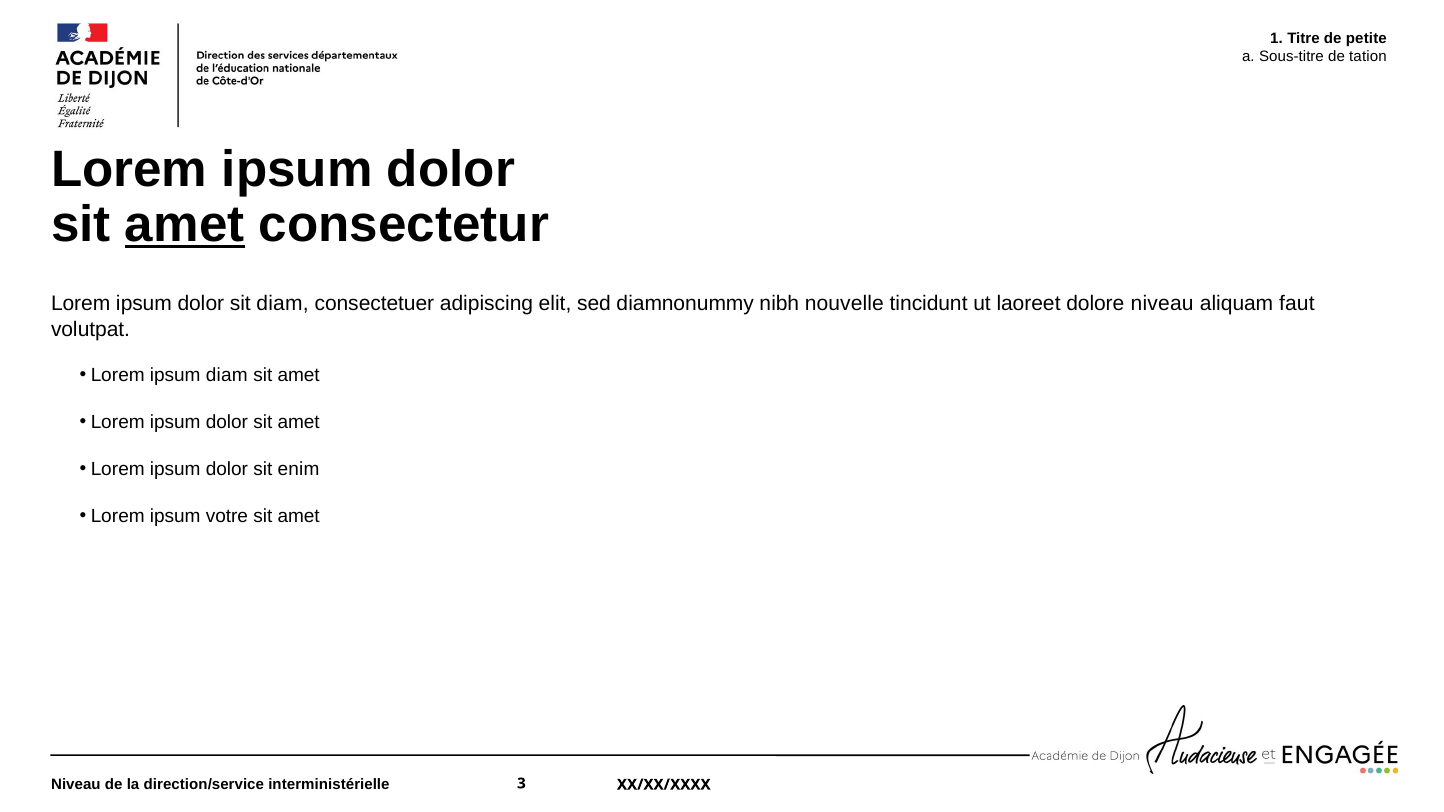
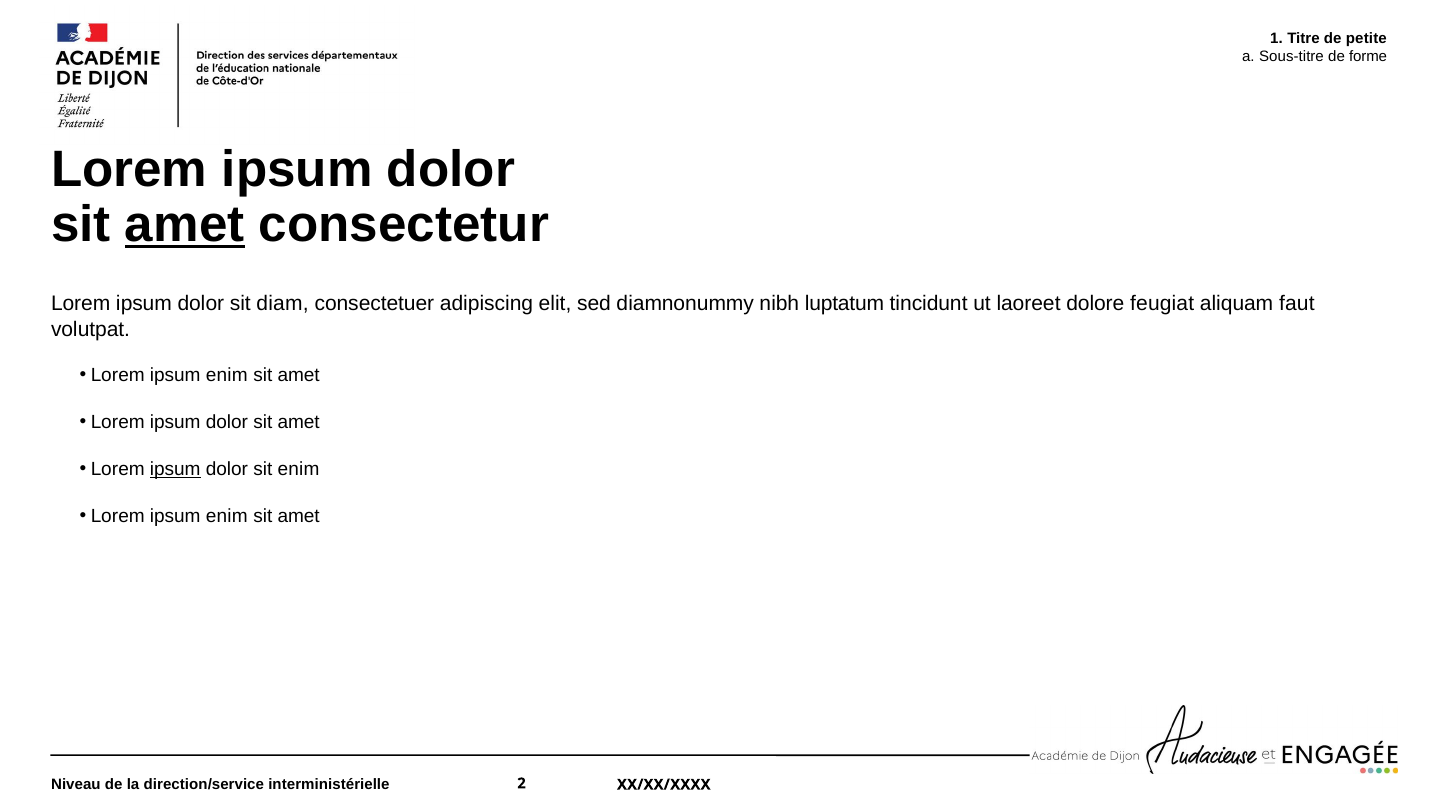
tation: tation -> forme
nouvelle: nouvelle -> luptatum
dolore niveau: niveau -> feugiat
diam at (227, 375): diam -> enim
ipsum at (175, 469) underline: none -> present
votre at (227, 516): votre -> enim
3: 3 -> 2
